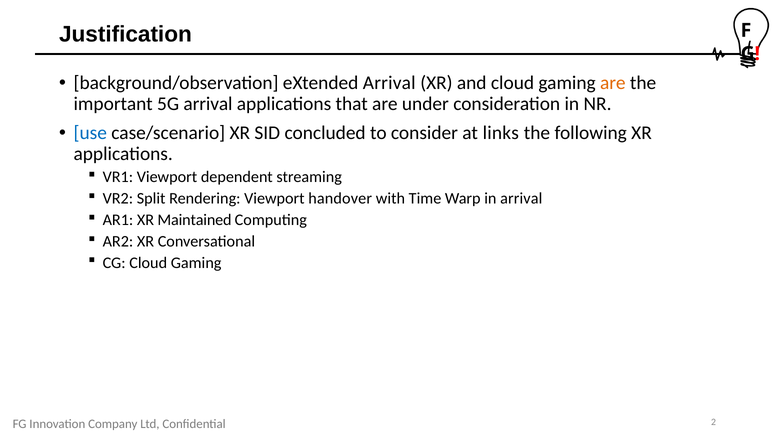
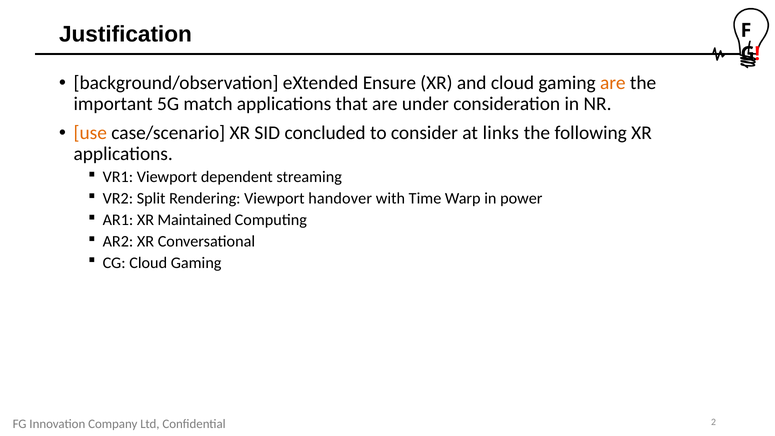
eXtended Arrival: Arrival -> Ensure
5G arrival: arrival -> match
use colour: blue -> orange
in arrival: arrival -> power
